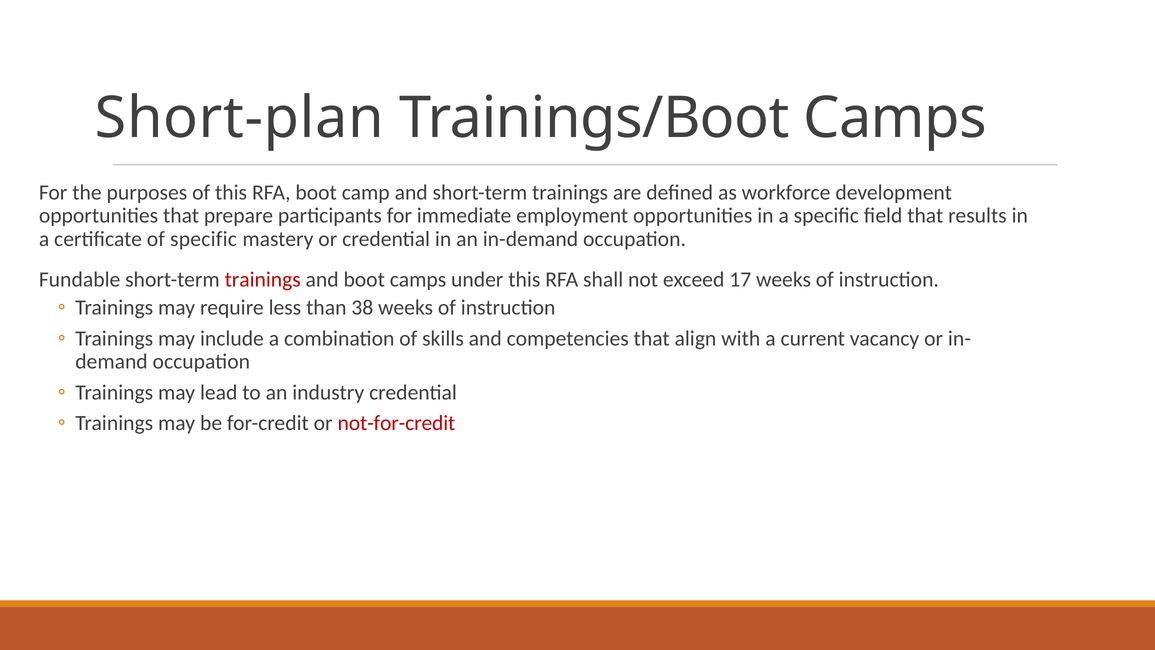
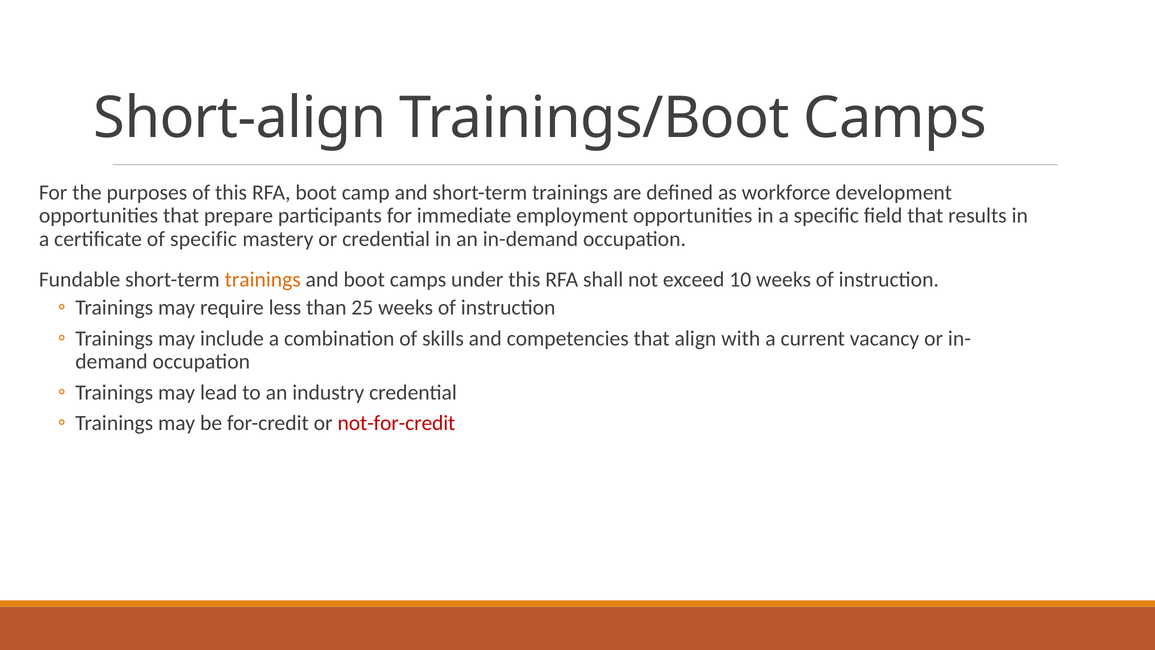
Short-plan: Short-plan -> Short-align
trainings at (263, 279) colour: red -> orange
17: 17 -> 10
38: 38 -> 25
